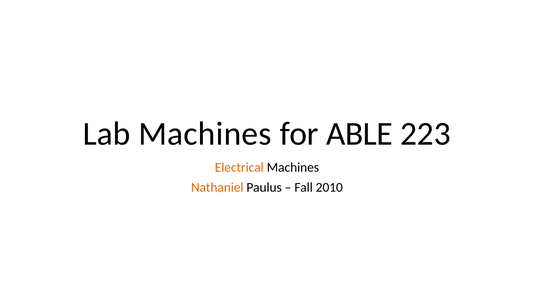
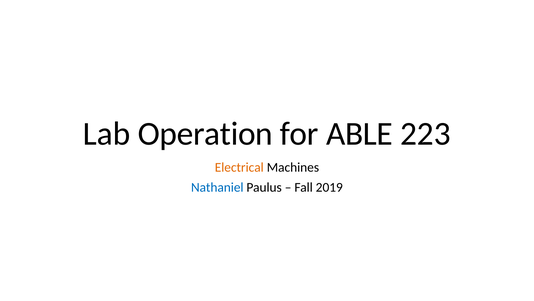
Lab Machines: Machines -> Operation
Nathaniel colour: orange -> blue
2010: 2010 -> 2019
